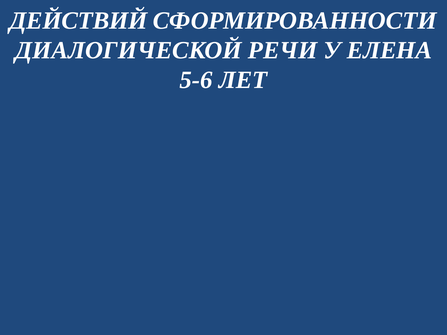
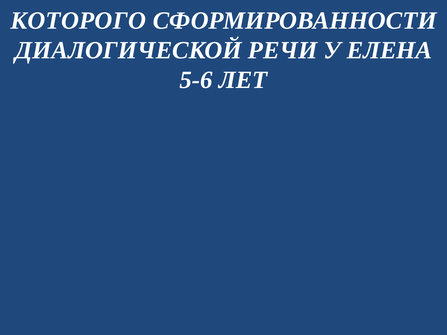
ДЕЙСТВИЙ: ДЕЙСТВИЙ -> КОТОРОГО
